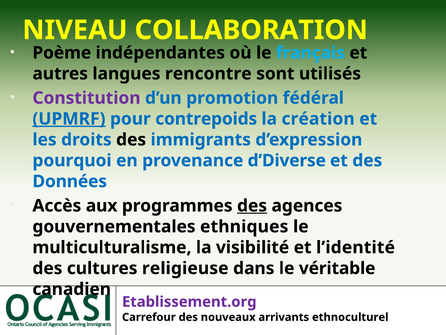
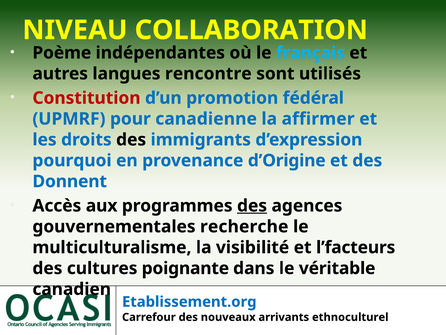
Constitution colour: purple -> red
UPMRF underline: present -> none
contrepoids: contrepoids -> canadienne
création: création -> affirmer
d’Diverse: d’Diverse -> d’Origine
Données: Données -> Donnent
ethniques: ethniques -> recherche
l’identité: l’identité -> l’facteurs
religieuse: religieuse -> poignante
Etablissement.org colour: purple -> blue
